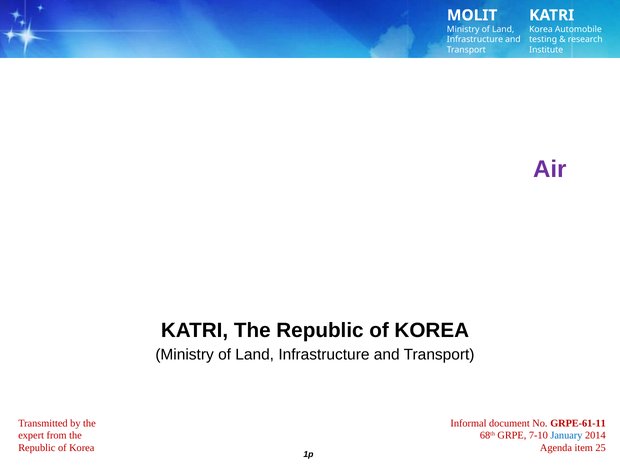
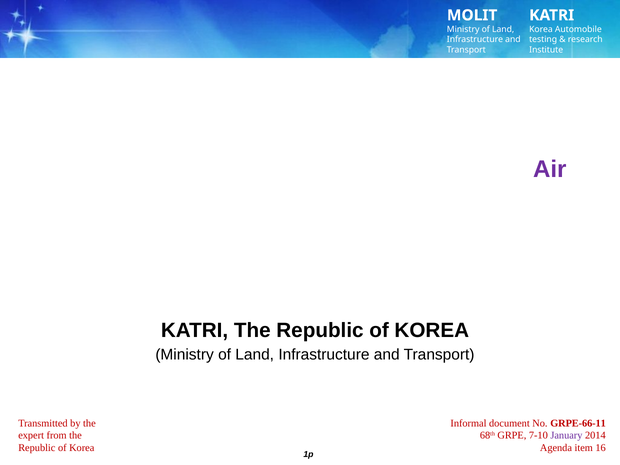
GRPE-61-11: GRPE-61-11 -> GRPE-66-11
January colour: blue -> purple
25: 25 -> 16
